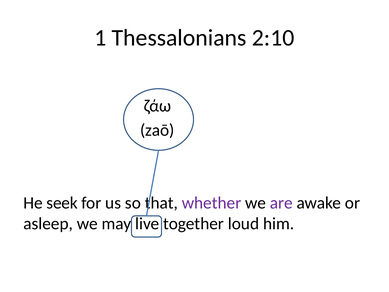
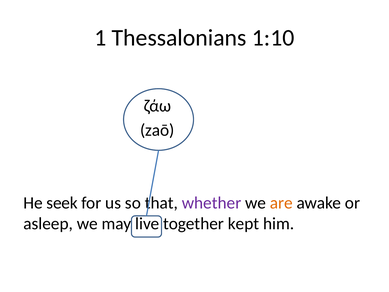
2:10: 2:10 -> 1:10
are colour: purple -> orange
loud: loud -> kept
